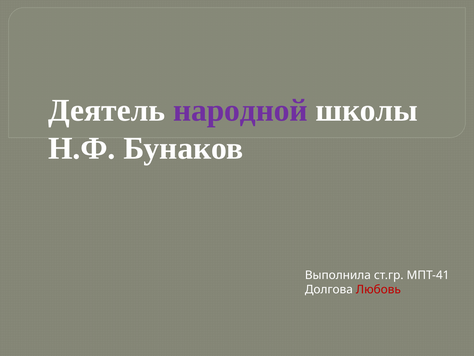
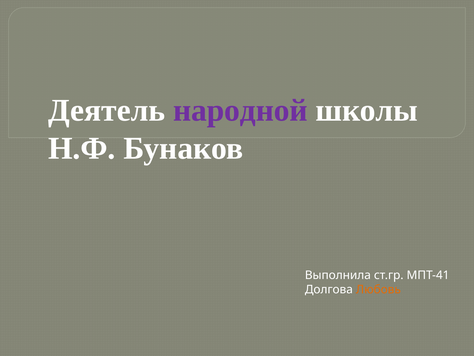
Любовь colour: red -> orange
